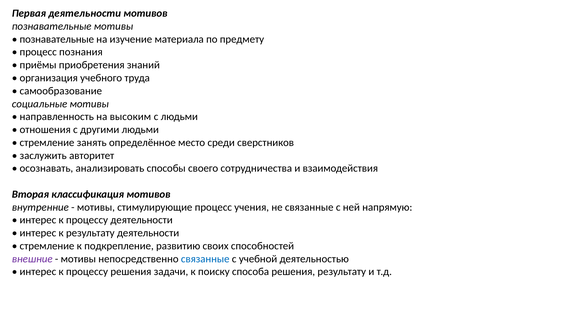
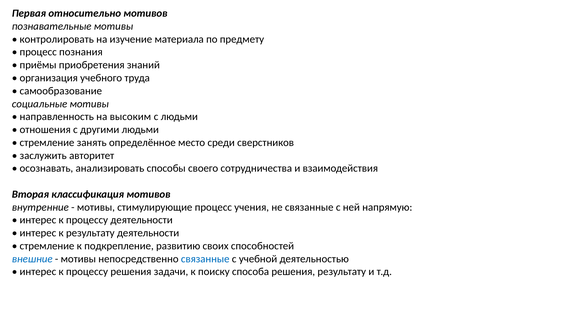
Первая деятельности: деятельности -> относительно
познавательные at (57, 39): познавательные -> контролировать
внешние colour: purple -> blue
